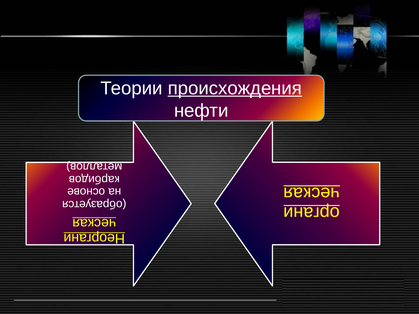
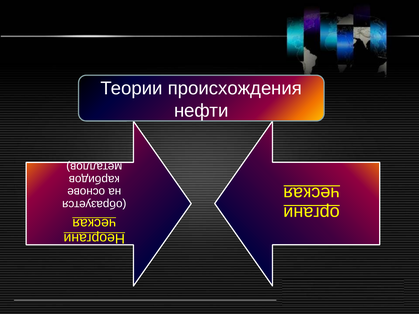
происхождения underline: present -> none
